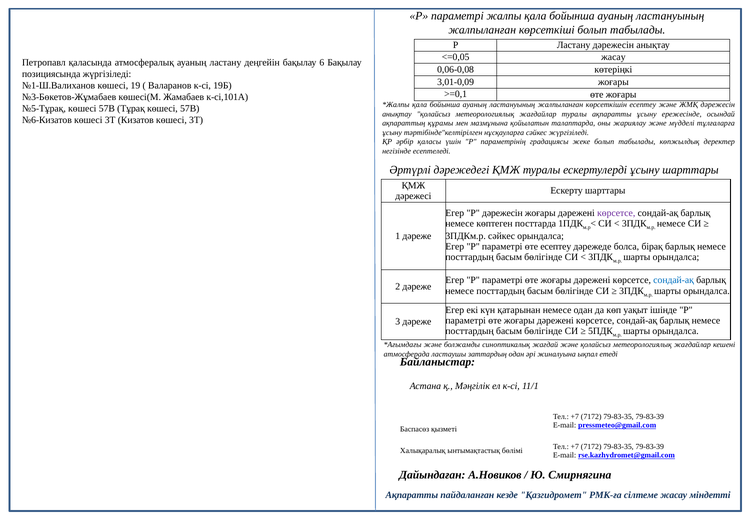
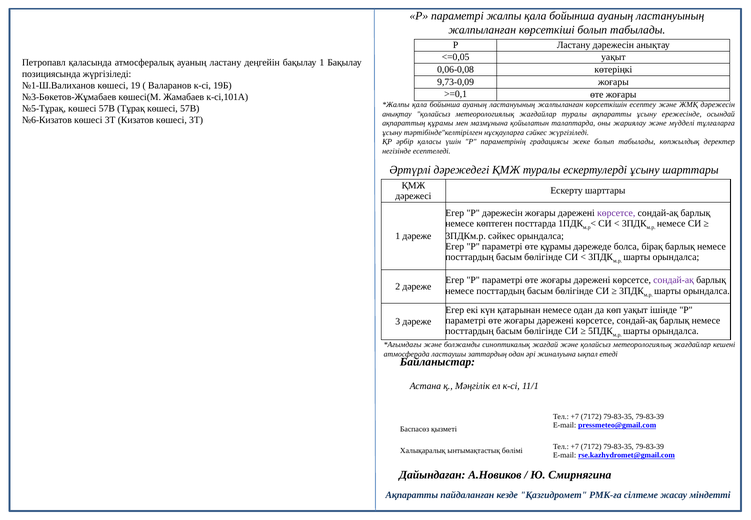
<=0,05 жасау: жасау -> уақыт
бақылау 6: 6 -> 1
3,01-0,09: 3,01-0,09 -> 9,73-0,09
өте есептеу: есептеу -> құрамы
сондай-ақ at (674, 280) colour: blue -> purple
